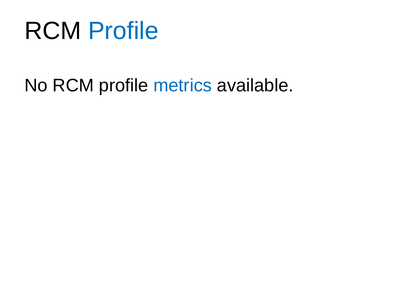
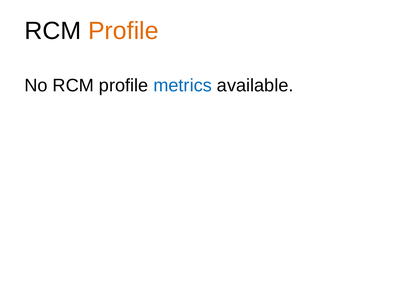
Profile at (123, 31) colour: blue -> orange
